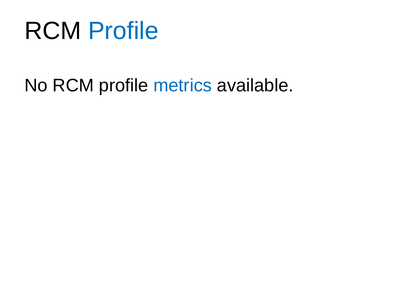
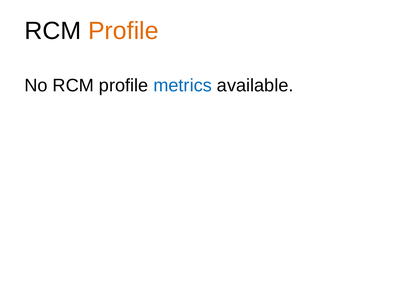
Profile at (123, 31) colour: blue -> orange
